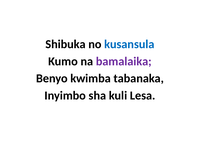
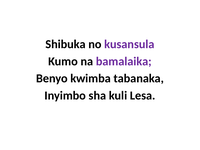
kusansula colour: blue -> purple
